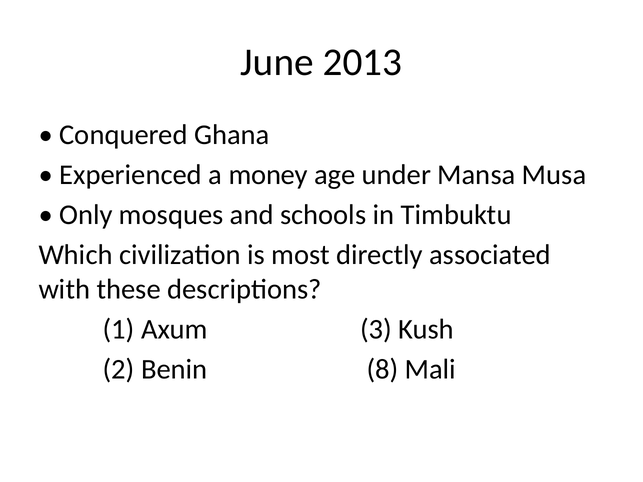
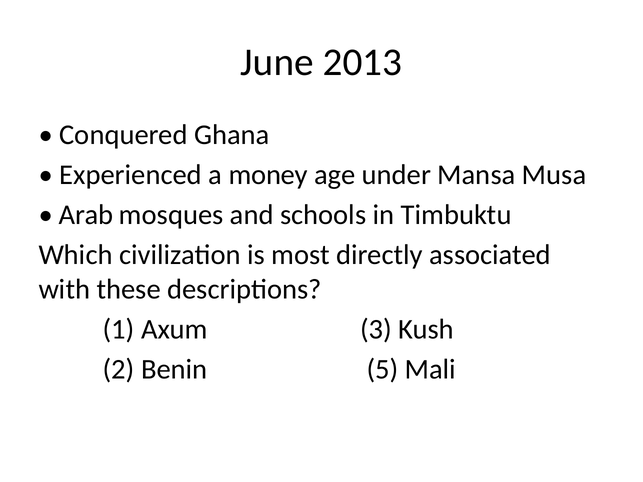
Only: Only -> Arab
8: 8 -> 5
